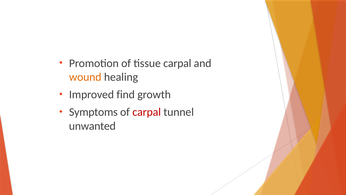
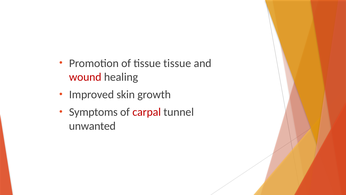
tissue carpal: carpal -> tissue
wound colour: orange -> red
find: find -> skin
